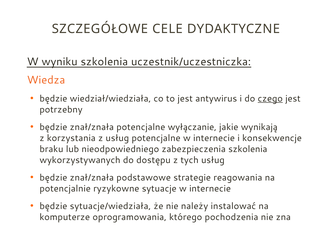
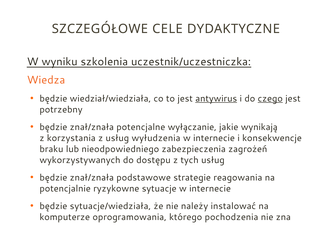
antywirus underline: none -> present
usług potencjalne: potencjalne -> wyłudzenia
zabezpieczenia szkolenia: szkolenia -> zagrożeń
